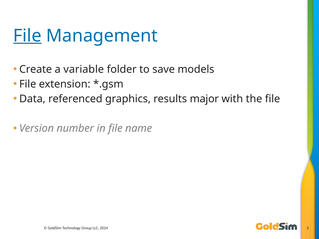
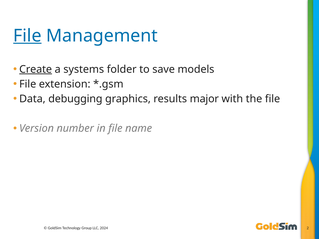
Create underline: none -> present
variable: variable -> systems
referenced: referenced -> debugging
